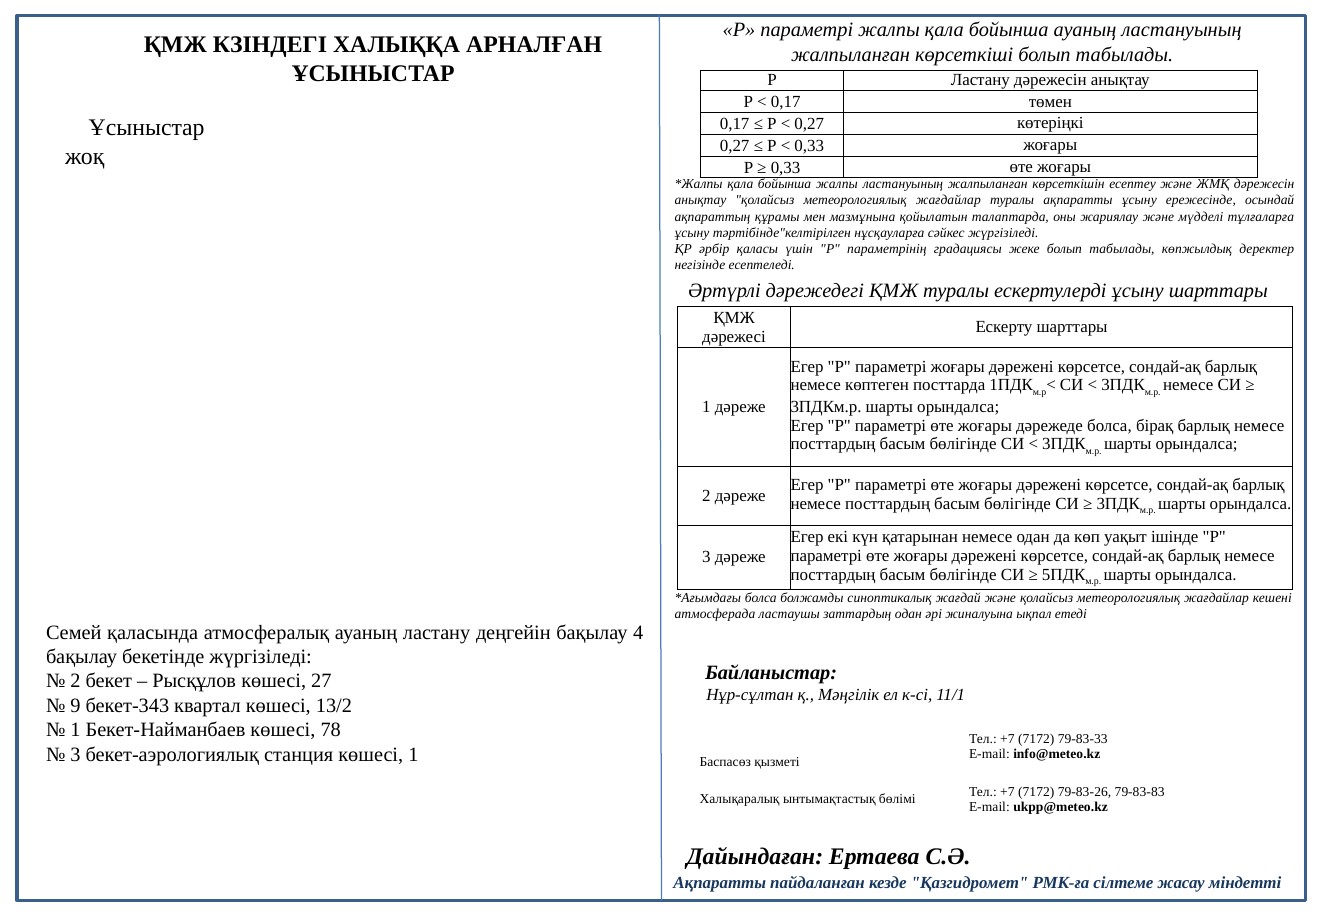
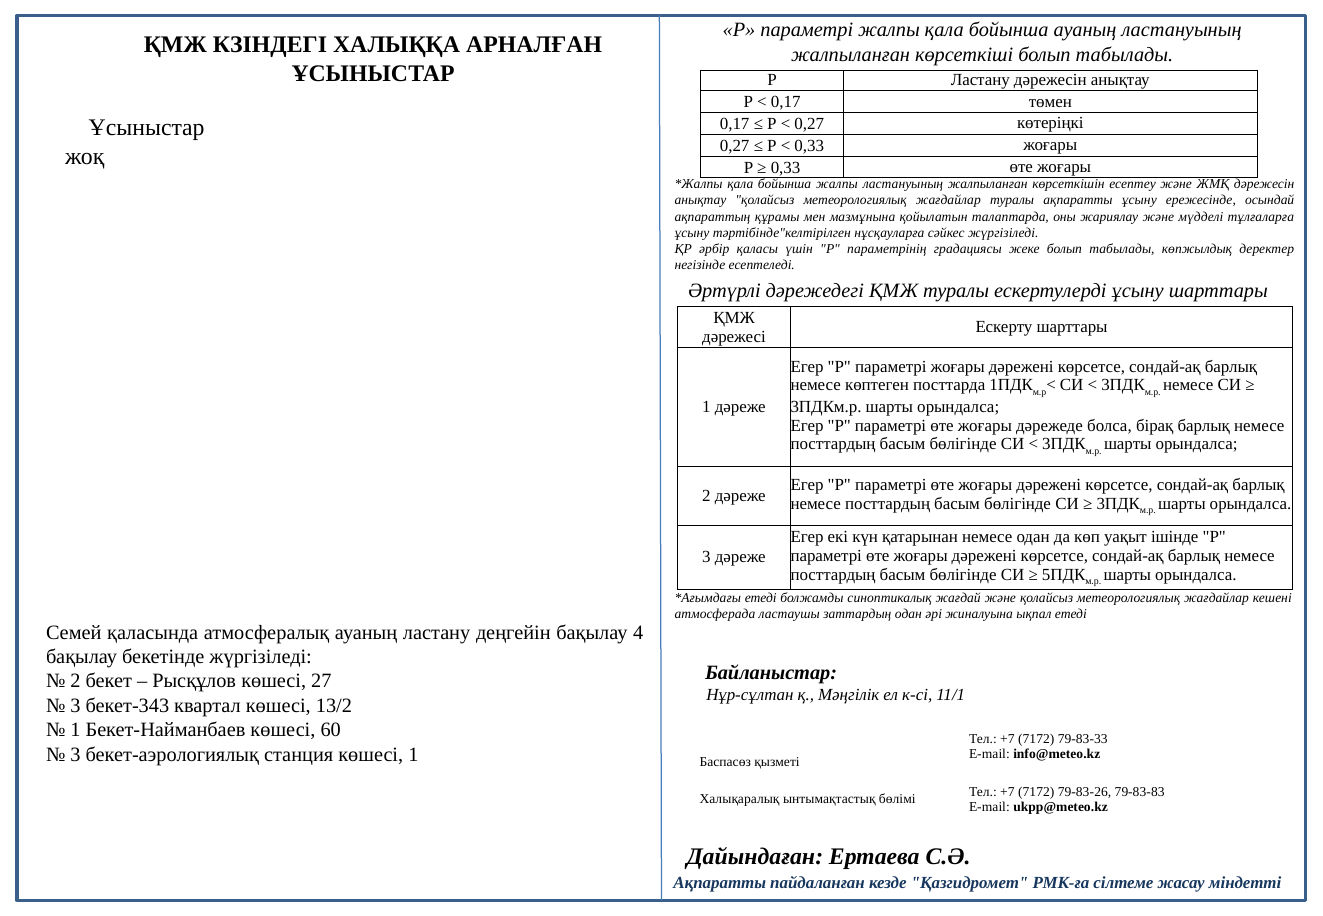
болса at (761, 598): болса -> етеді
9 at (76, 706): 9 -> 3
78: 78 -> 60
